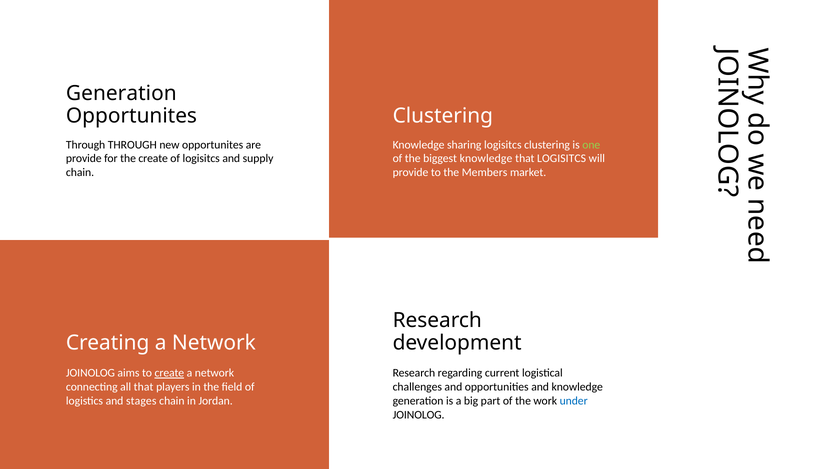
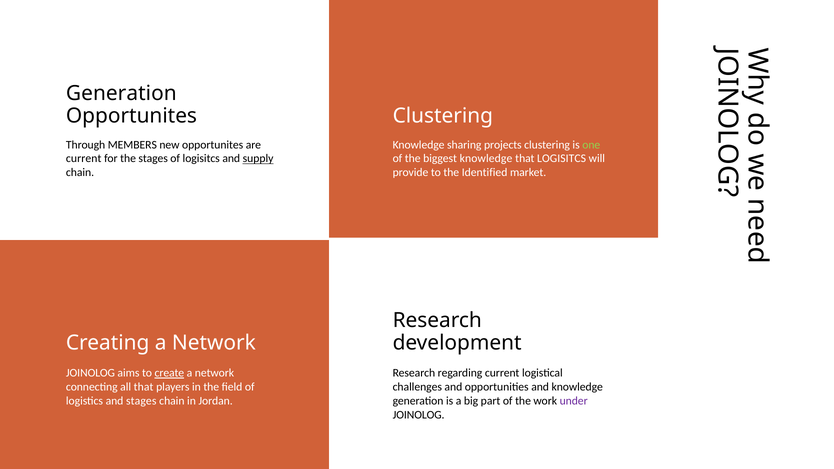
Through THROUGH: THROUGH -> MEMBERS
sharing logisitcs: logisitcs -> projects
provide at (84, 159): provide -> current
the create: create -> stages
supply underline: none -> present
Members: Members -> Identified
under colour: blue -> purple
